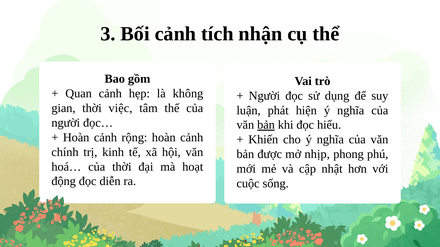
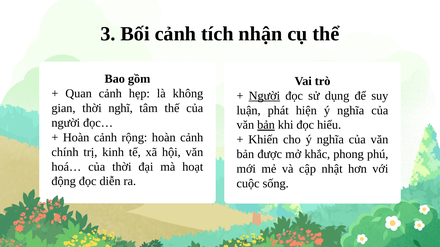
Người at (264, 96) underline: none -> present
việc: việc -> nghĩ
nhịp: nhịp -> khắc
